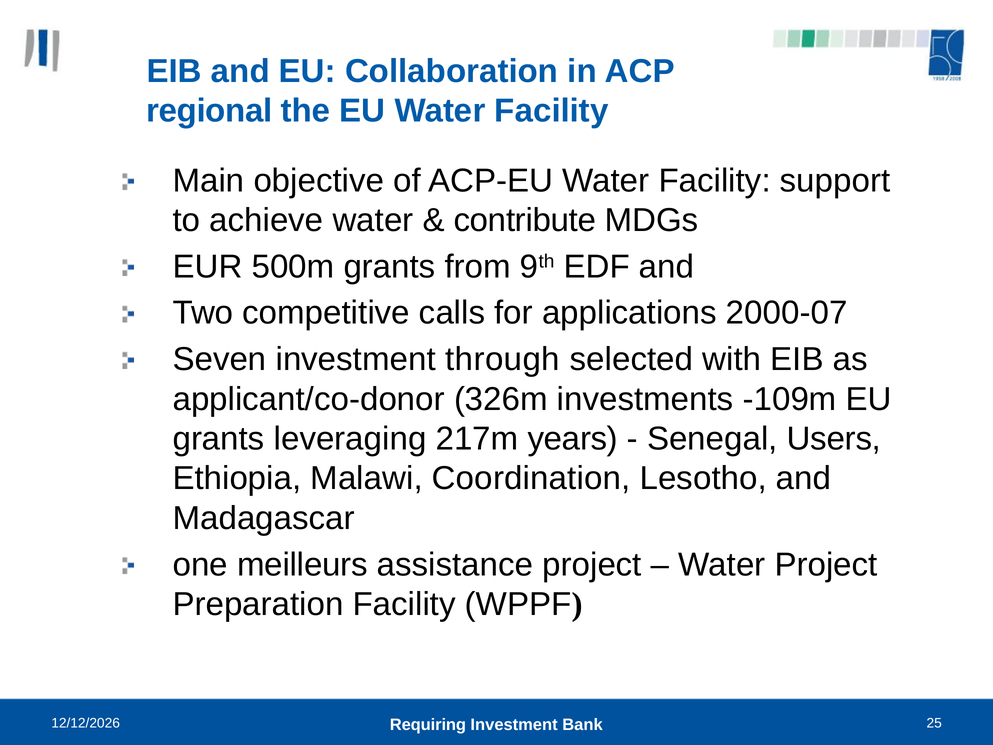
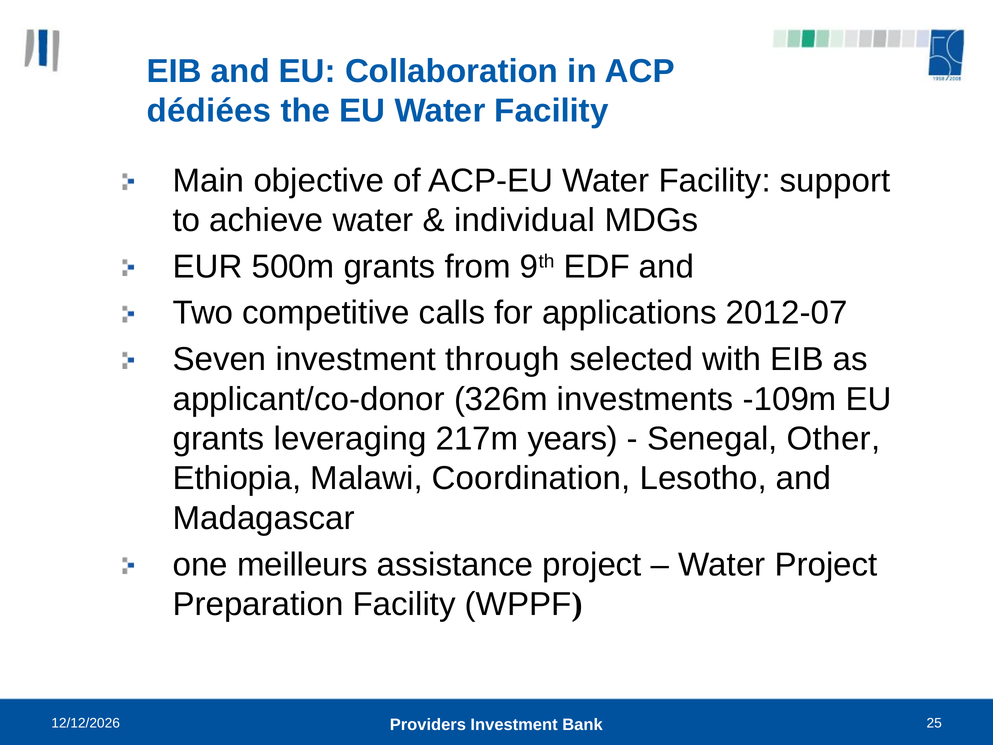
regional: regional -> dédiées
contribute: contribute -> individual
2000-07: 2000-07 -> 2012-07
Users: Users -> Other
Requiring: Requiring -> Providers
